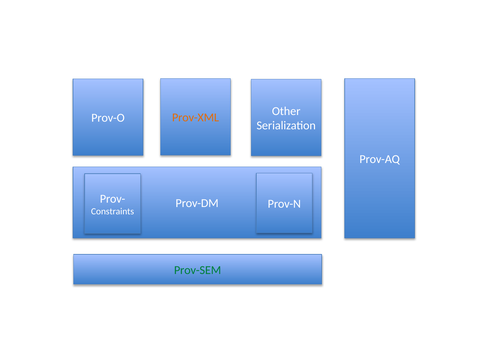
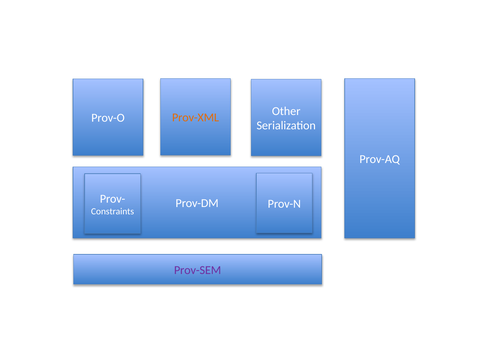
Prov-SEM colour: green -> purple
